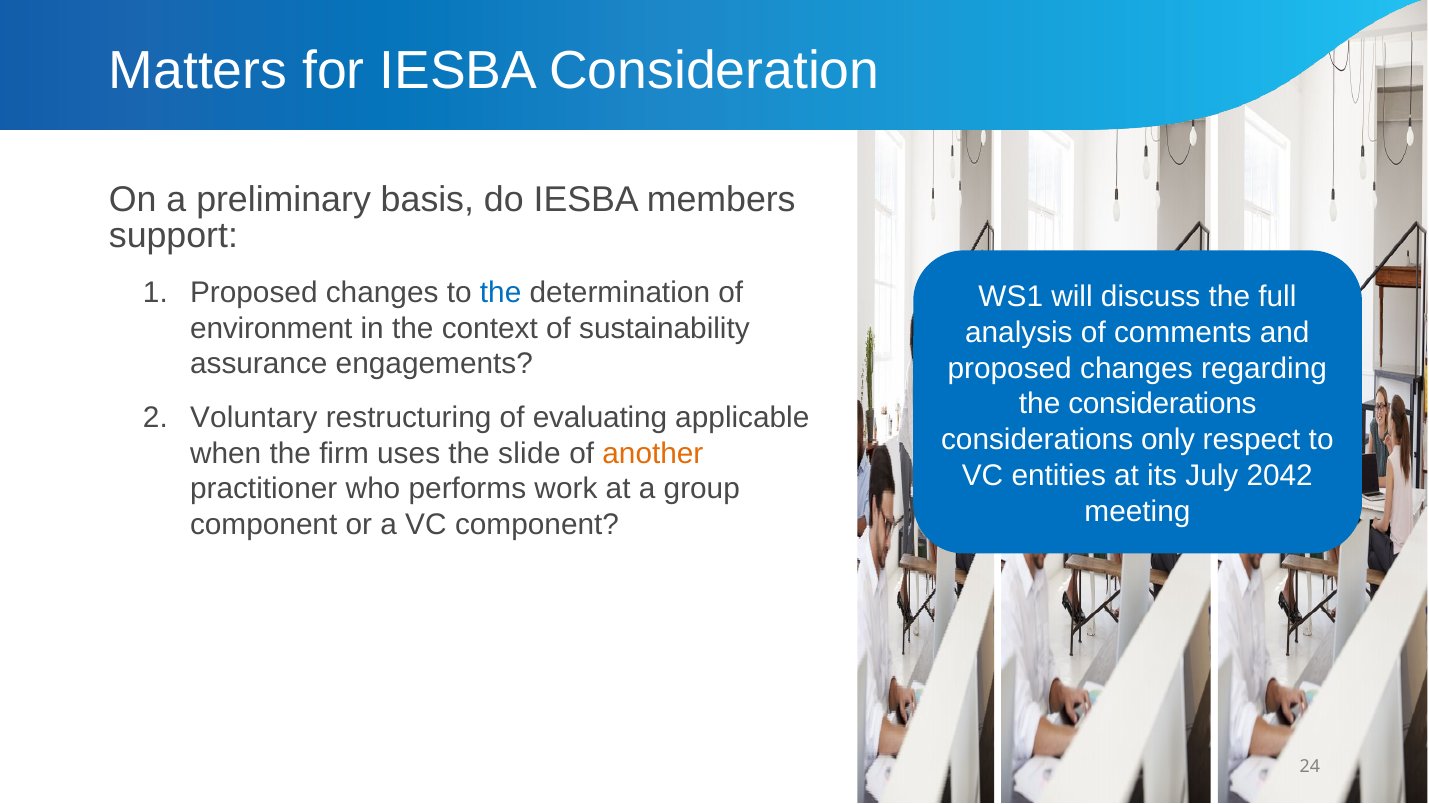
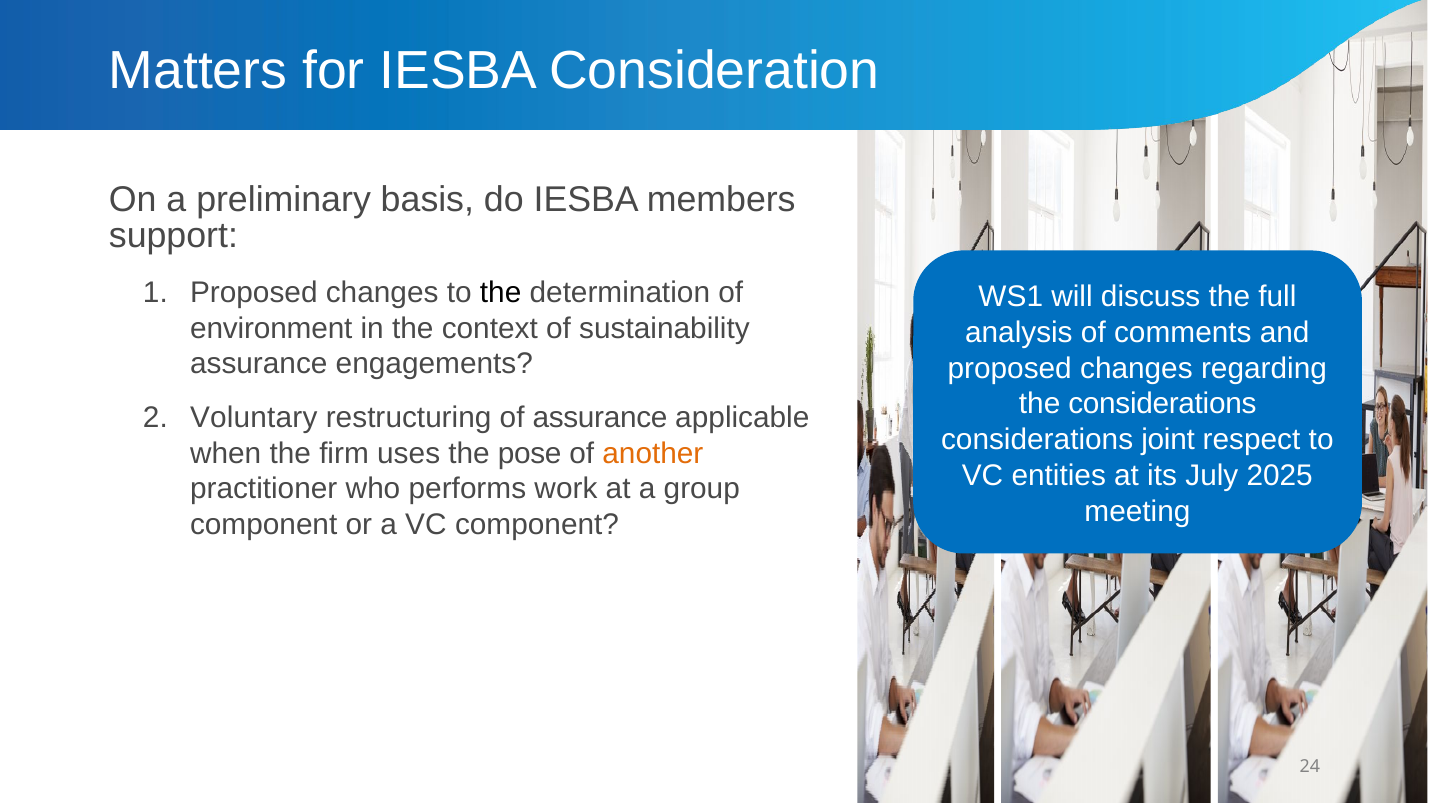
the at (501, 292) colour: blue -> black
of evaluating: evaluating -> assurance
only: only -> joint
slide: slide -> pose
2042: 2042 -> 2025
